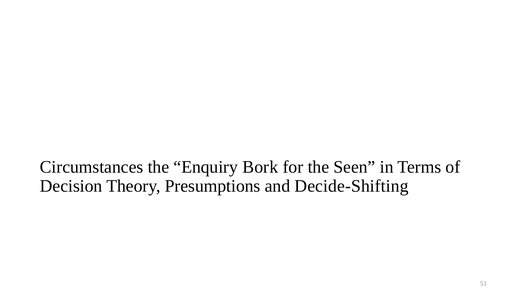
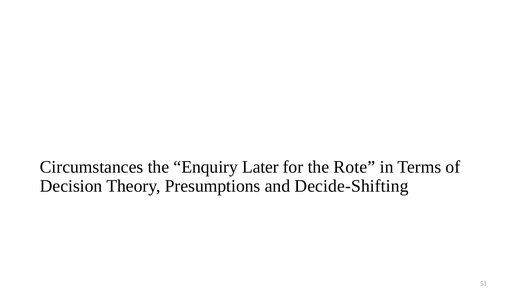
Bork: Bork -> Later
Seen: Seen -> Rote
